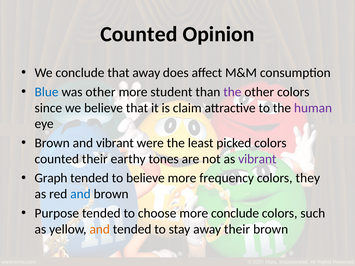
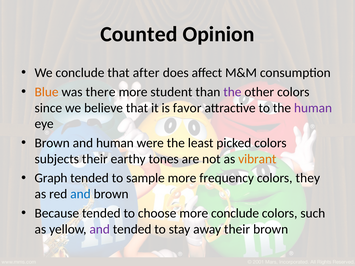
that away: away -> after
Blue colour: blue -> orange
was other: other -> there
claim: claim -> favor
and vibrant: vibrant -> human
counted at (57, 159): counted -> subjects
vibrant at (257, 159) colour: purple -> orange
to believe: believe -> sample
Purpose: Purpose -> Because
and at (100, 229) colour: orange -> purple
